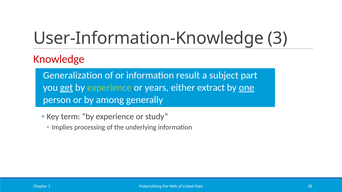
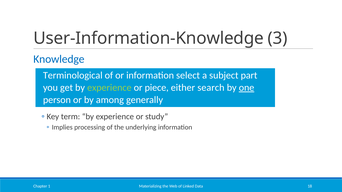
Knowledge colour: red -> blue
Generalization: Generalization -> Terminological
result: result -> select
get underline: present -> none
years: years -> piece
extract: extract -> search
